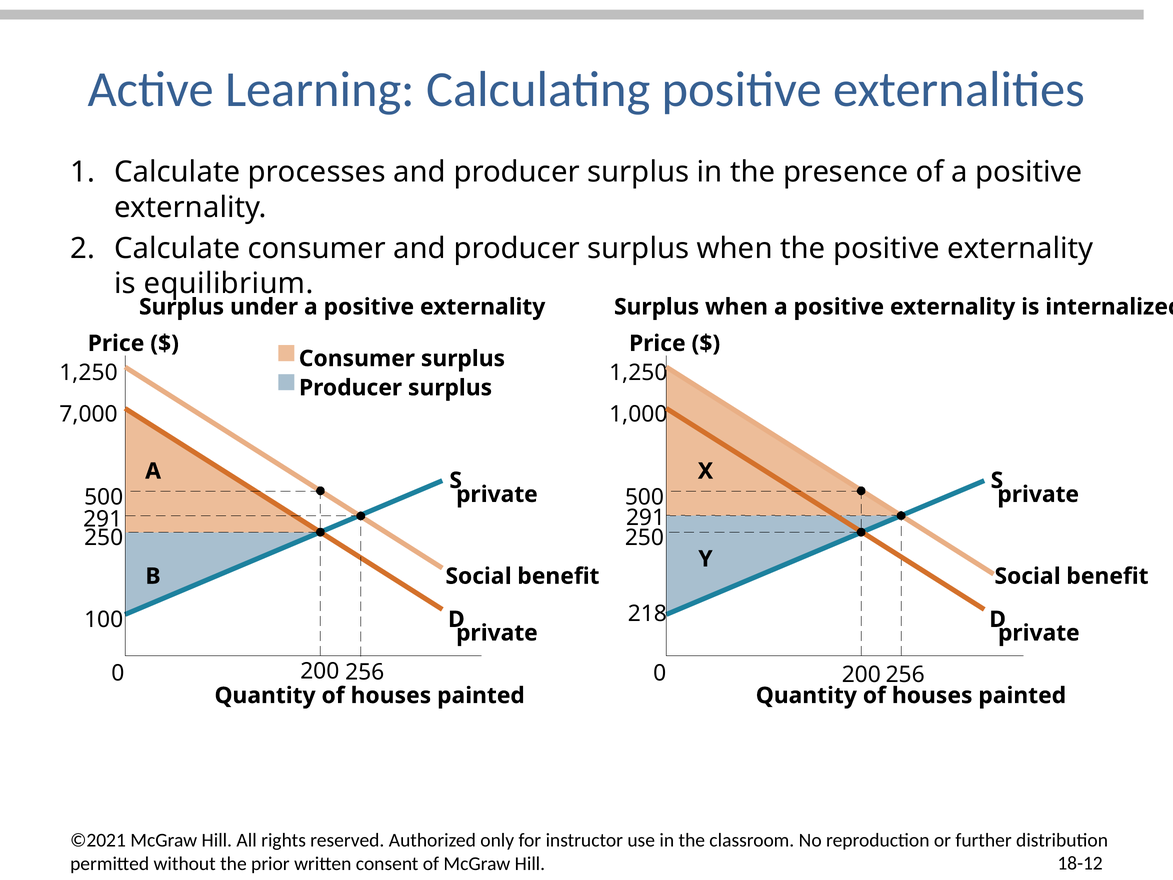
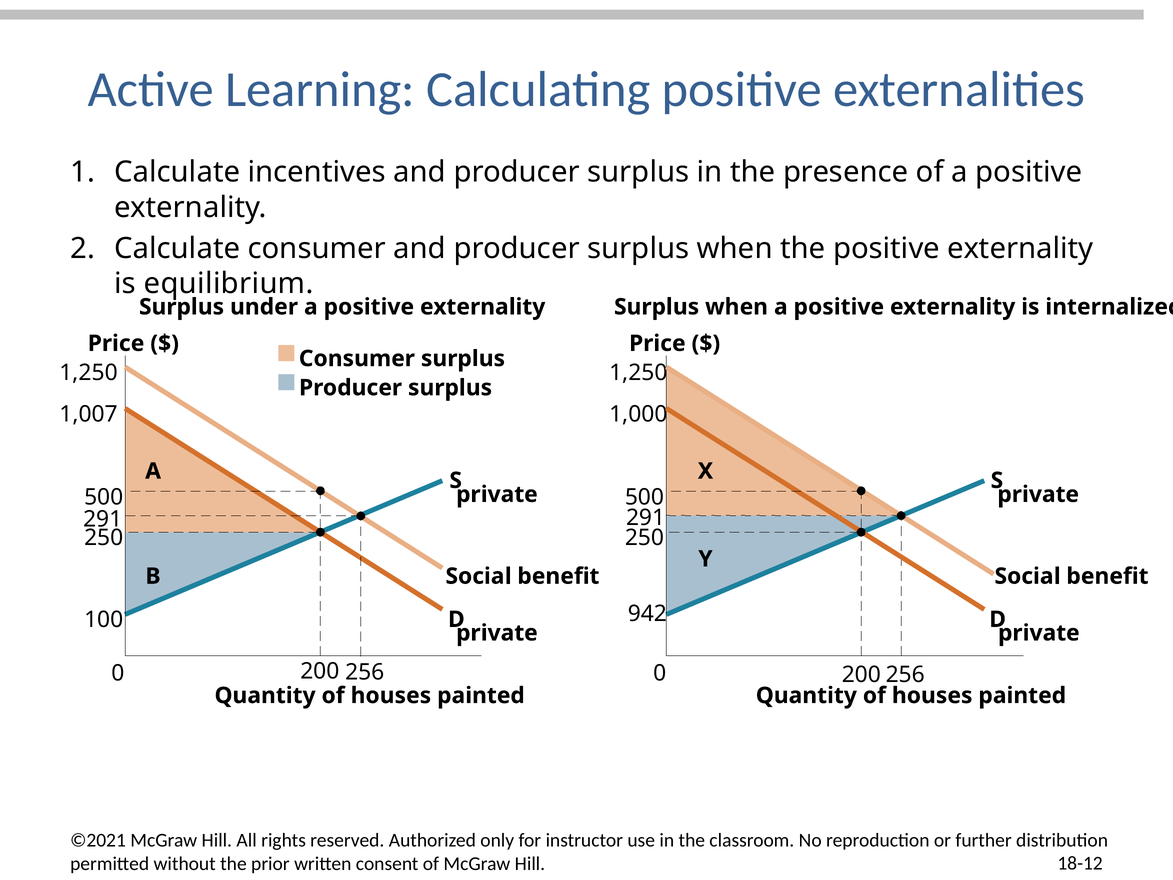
processes: processes -> incentives
7,000: 7,000 -> 1,007
218: 218 -> 942
